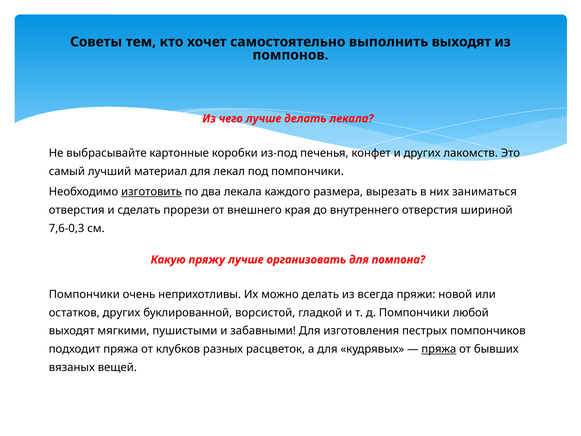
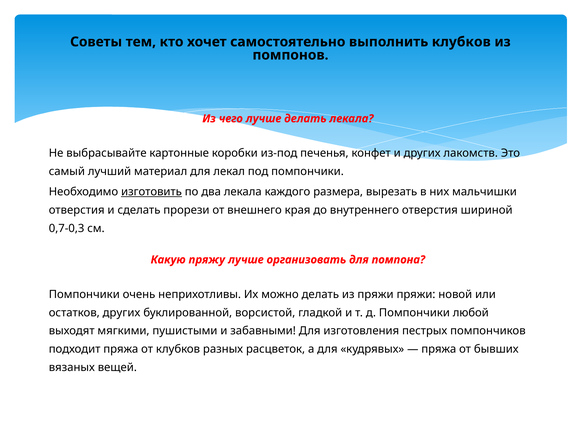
выполнить выходят: выходят -> клубков
заниматься: заниматься -> мальчишки
7,6-0,3: 7,6-0,3 -> 0,7-0,3
из всегда: всегда -> пряжи
пряжа at (439, 349) underline: present -> none
